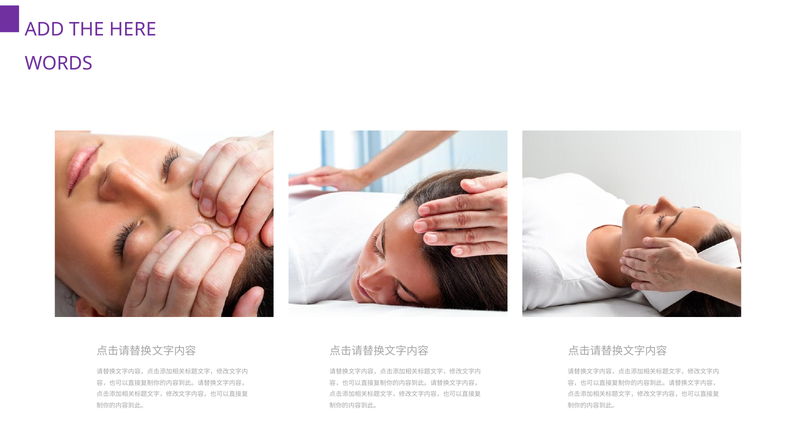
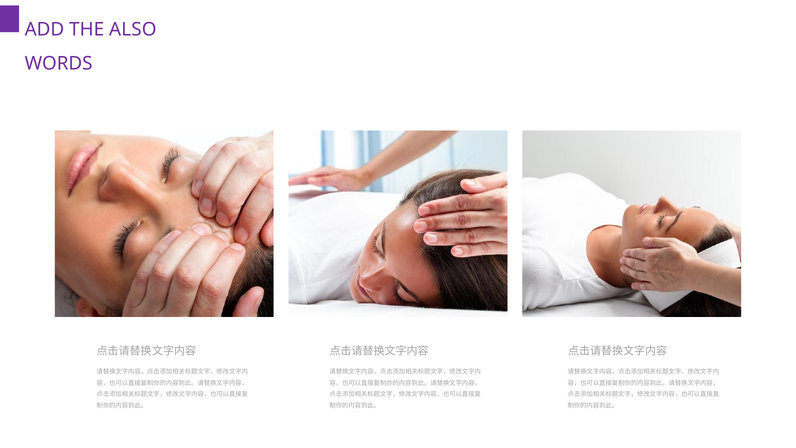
HERE: HERE -> ALSO
